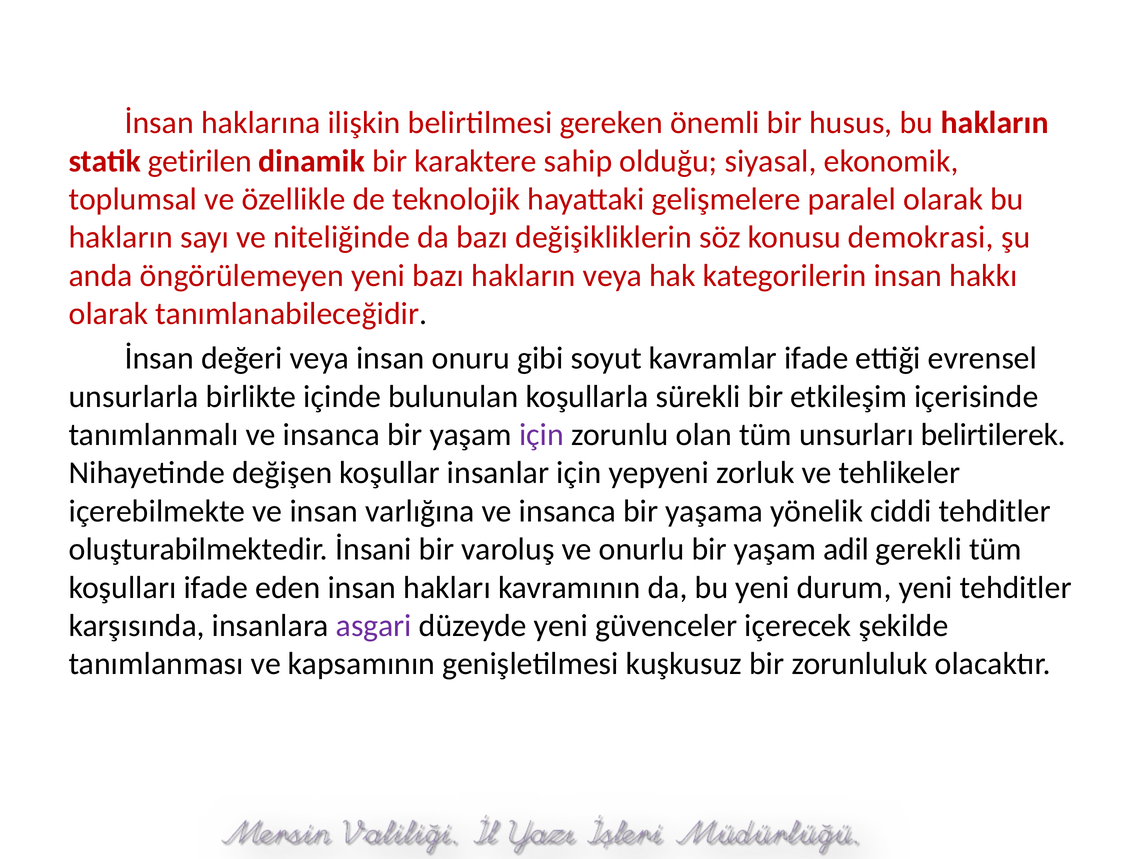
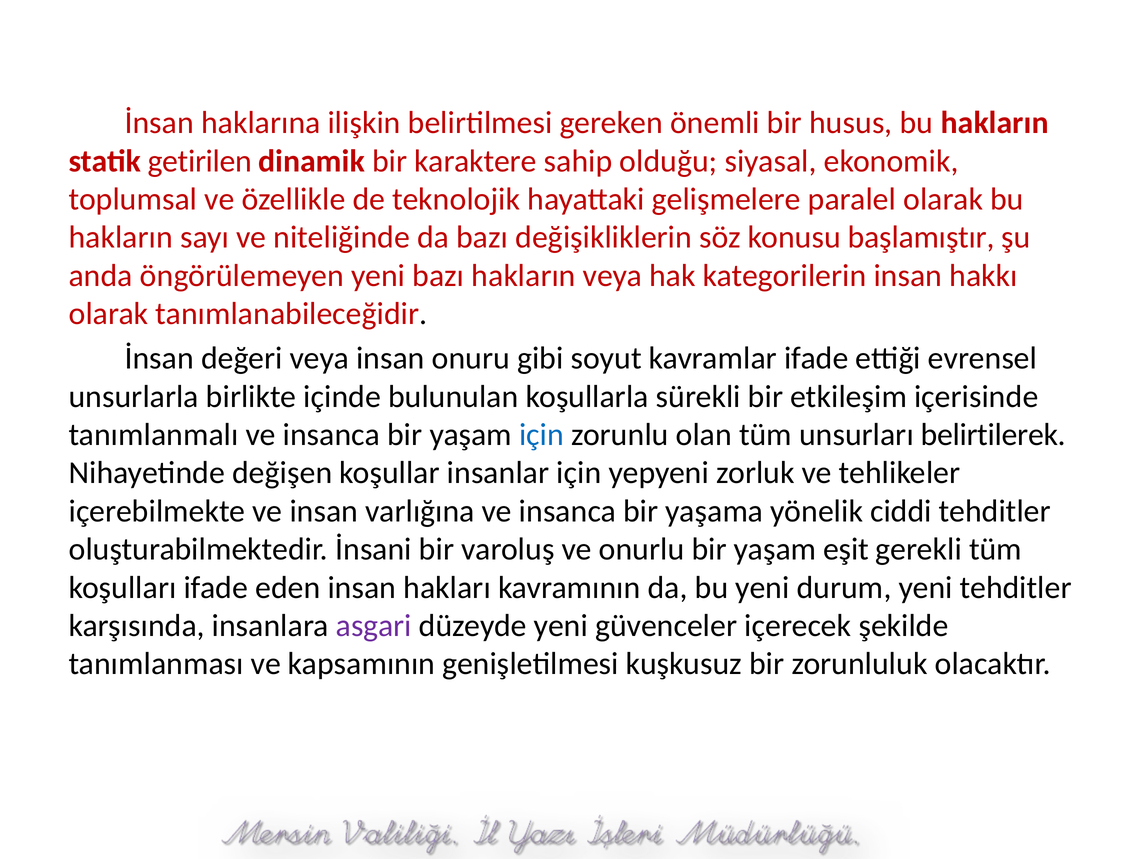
demokrasi: demokrasi -> başlamıştır
için at (542, 435) colour: purple -> blue
adil: adil -> eşit
